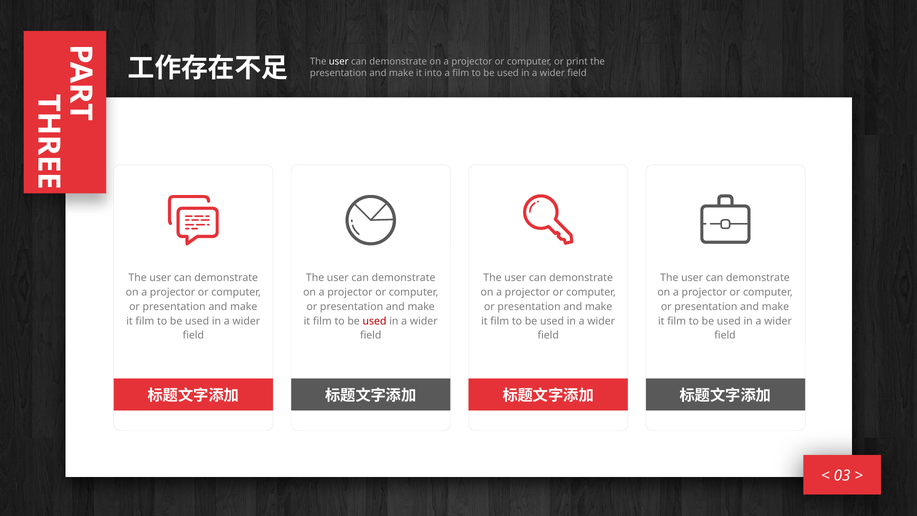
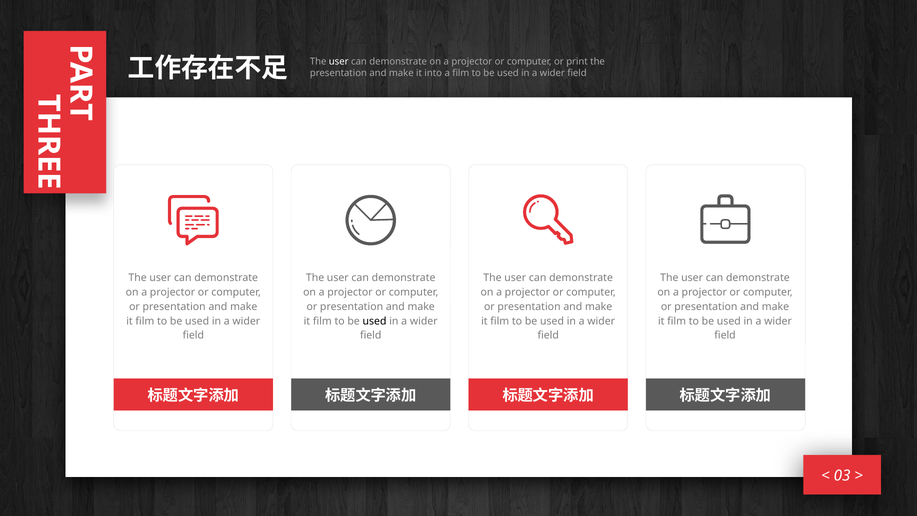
used at (375, 321) colour: red -> black
